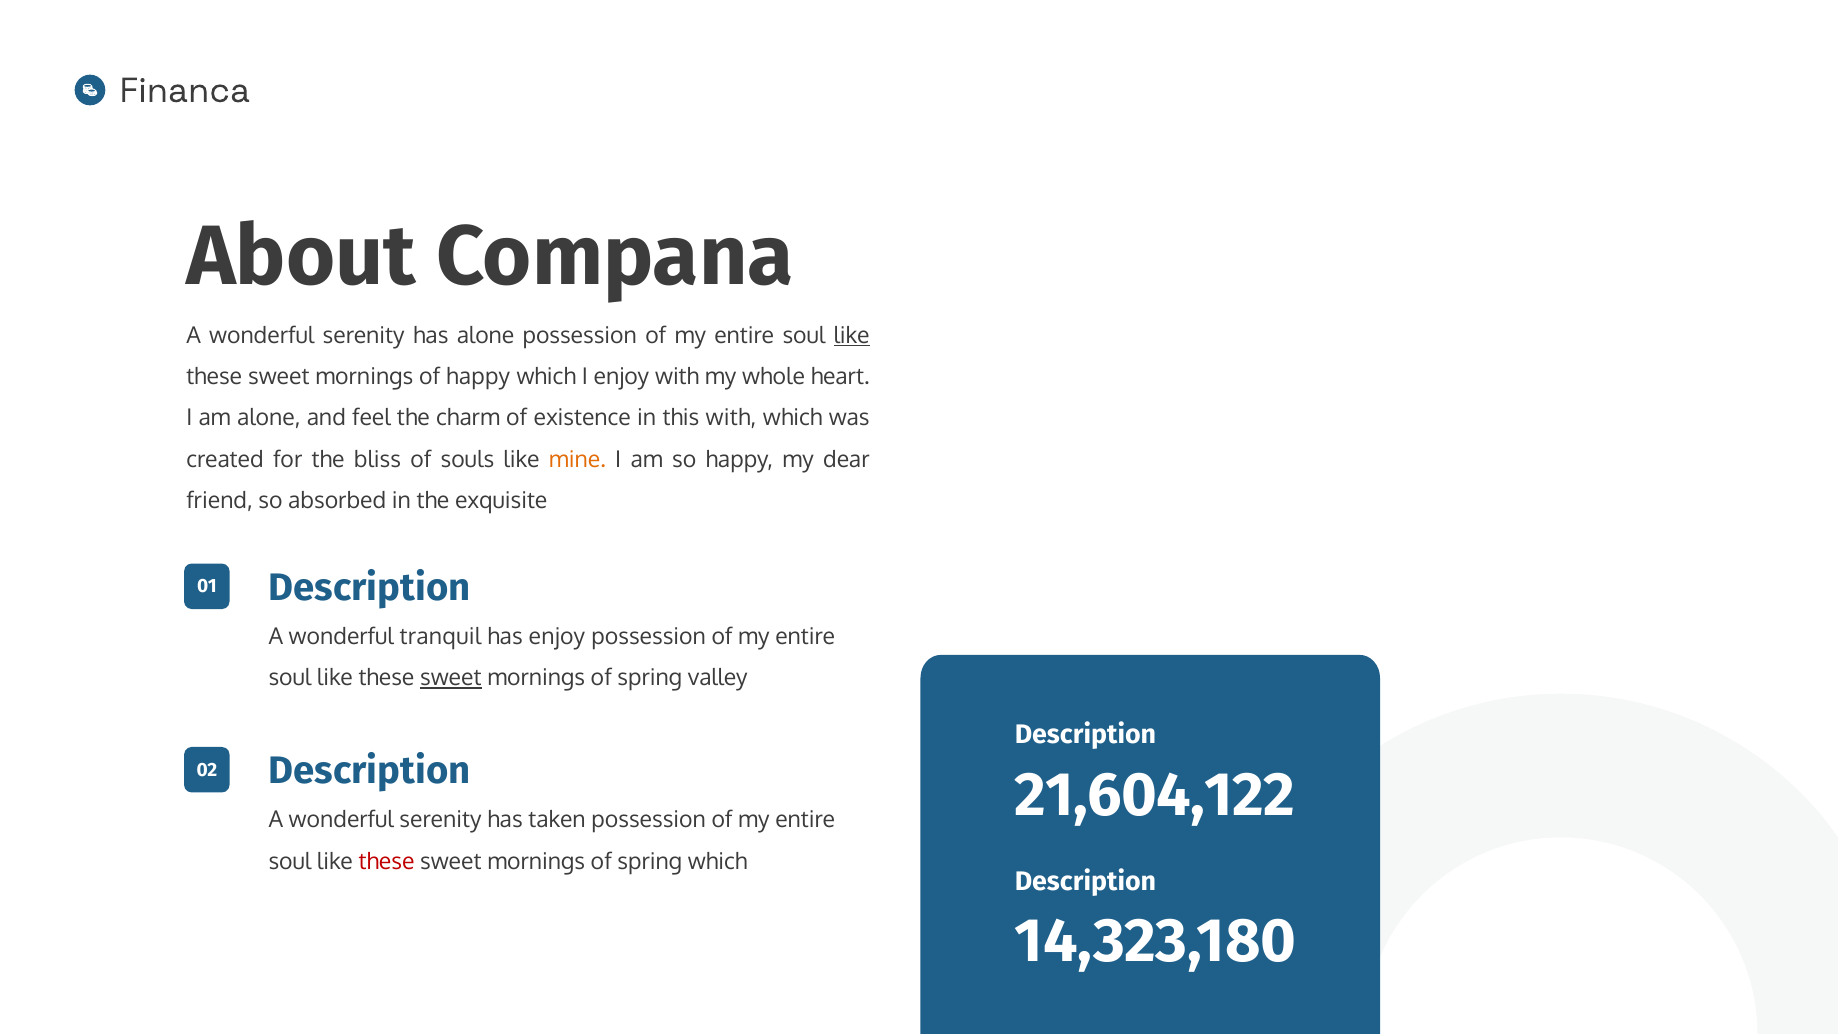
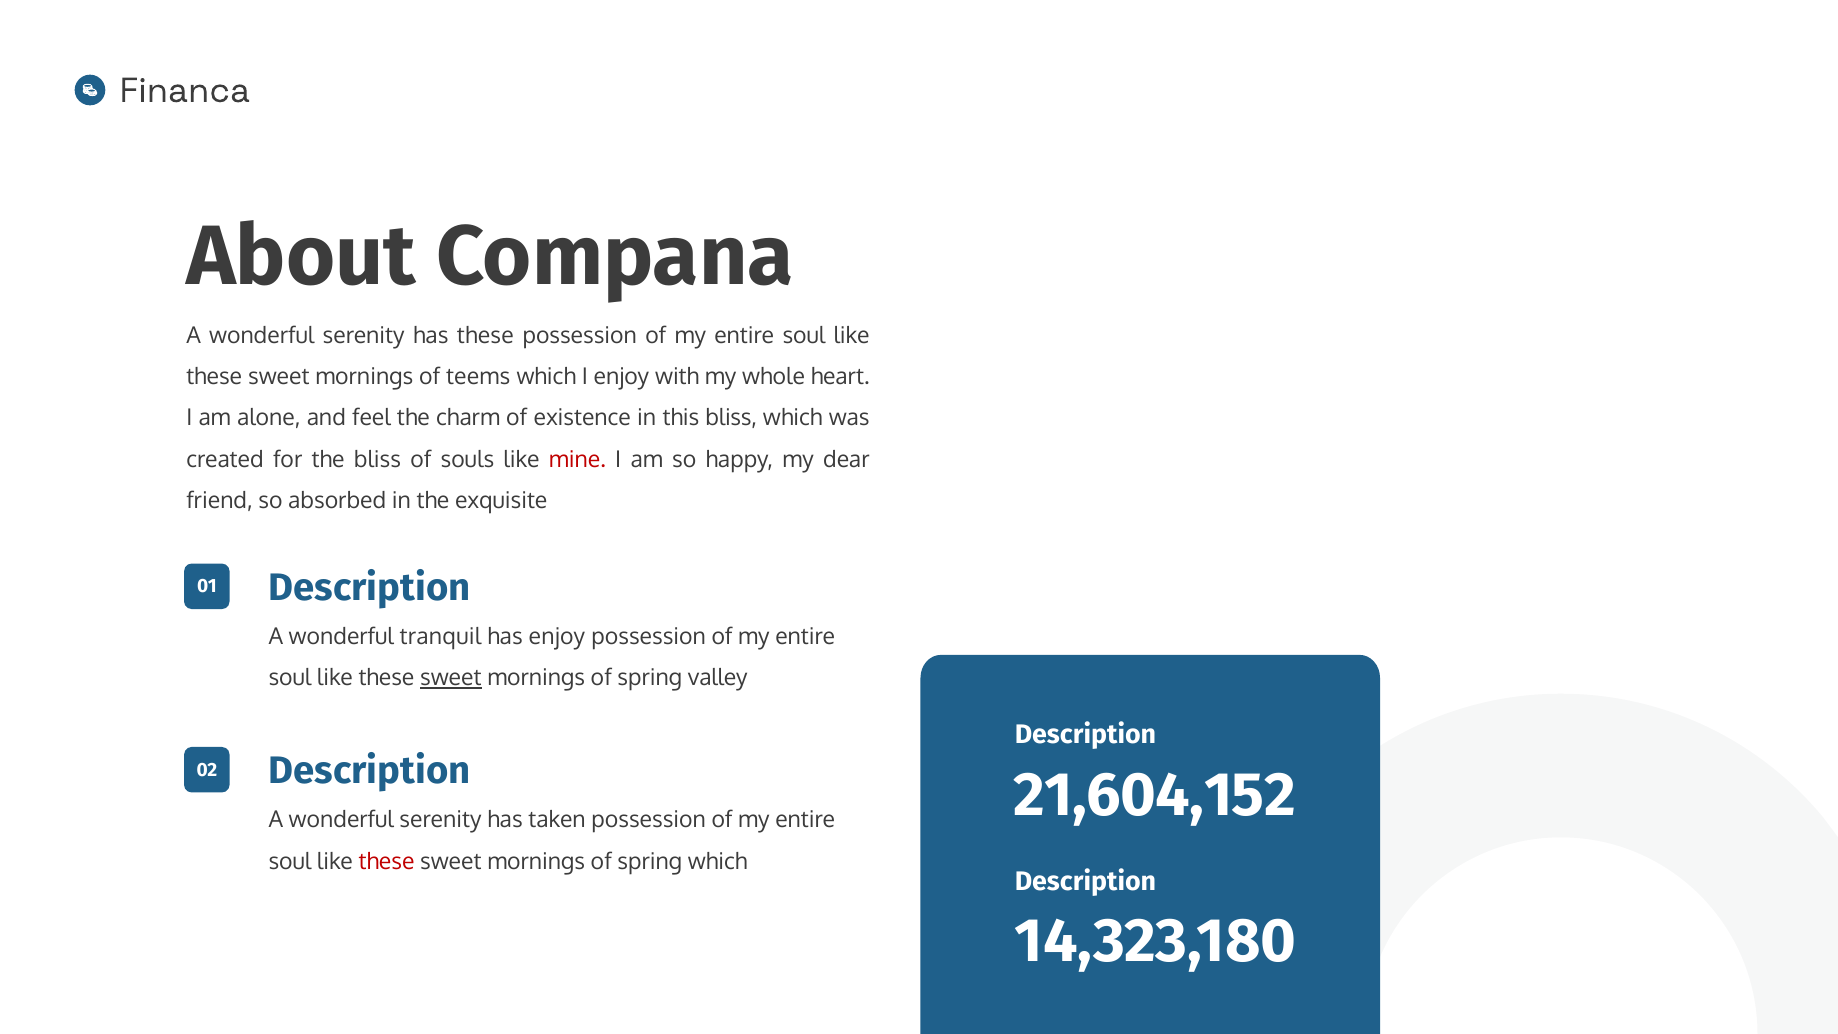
has alone: alone -> these
like at (852, 335) underline: present -> none
of happy: happy -> teems
this with: with -> bliss
mine colour: orange -> red
21,604,122: 21,604,122 -> 21,604,152
